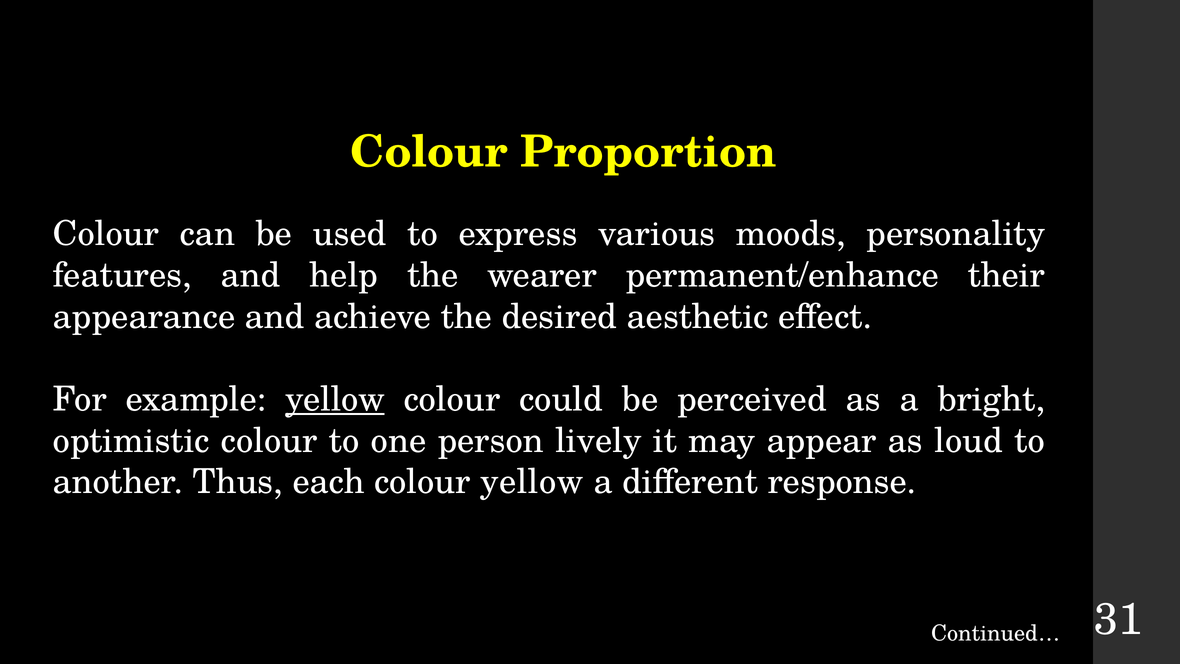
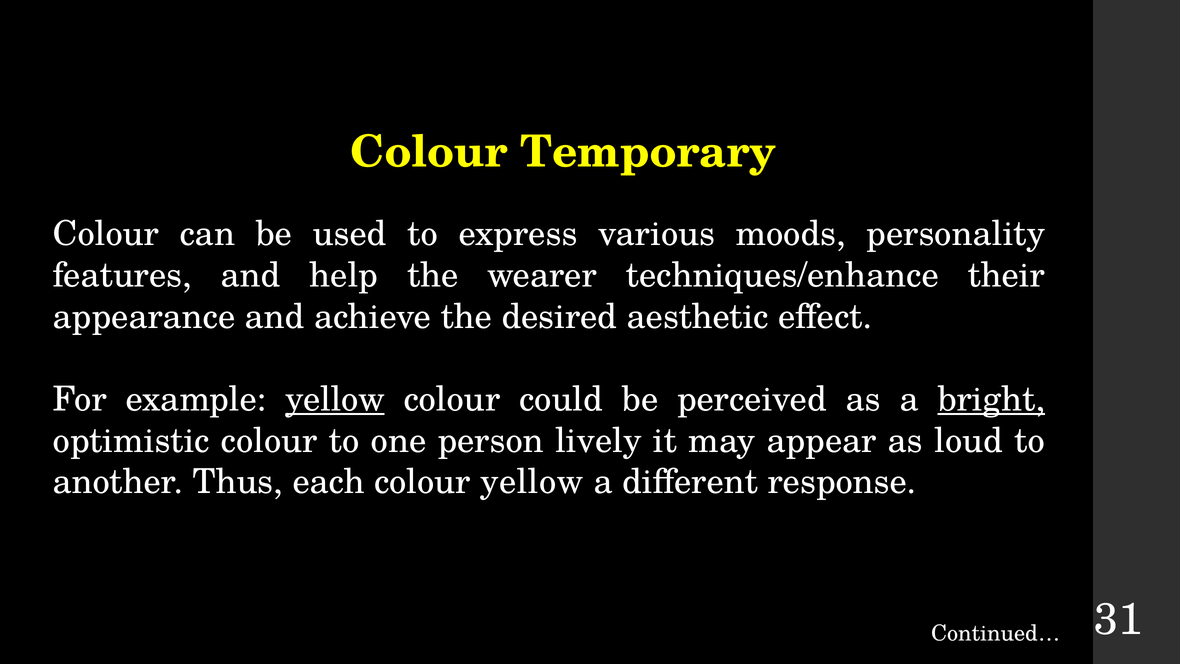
Proportion: Proportion -> Temporary
permanent/enhance: permanent/enhance -> techniques/enhance
bright underline: none -> present
